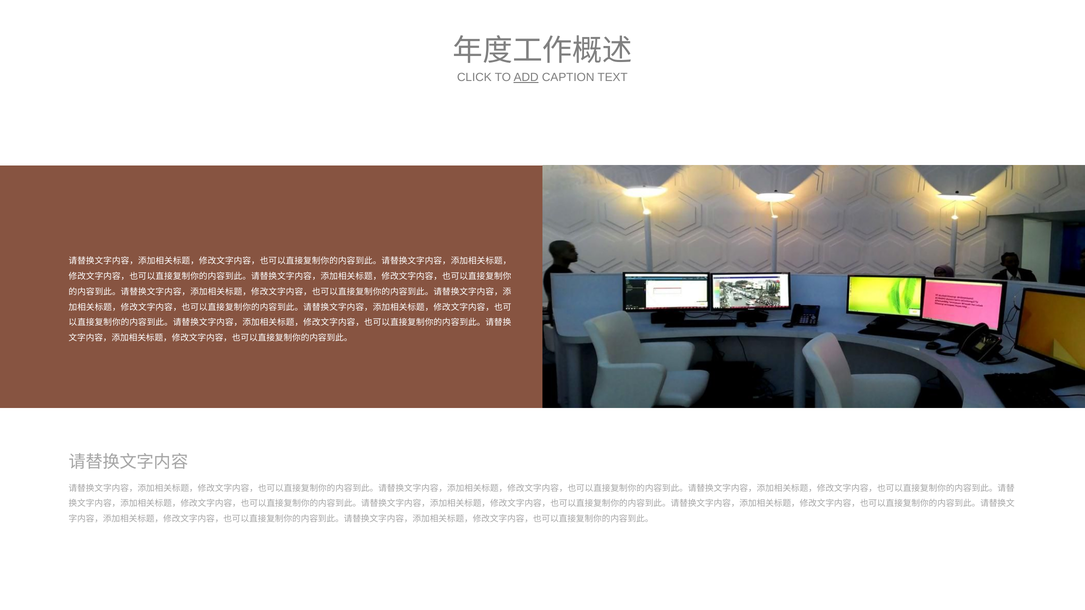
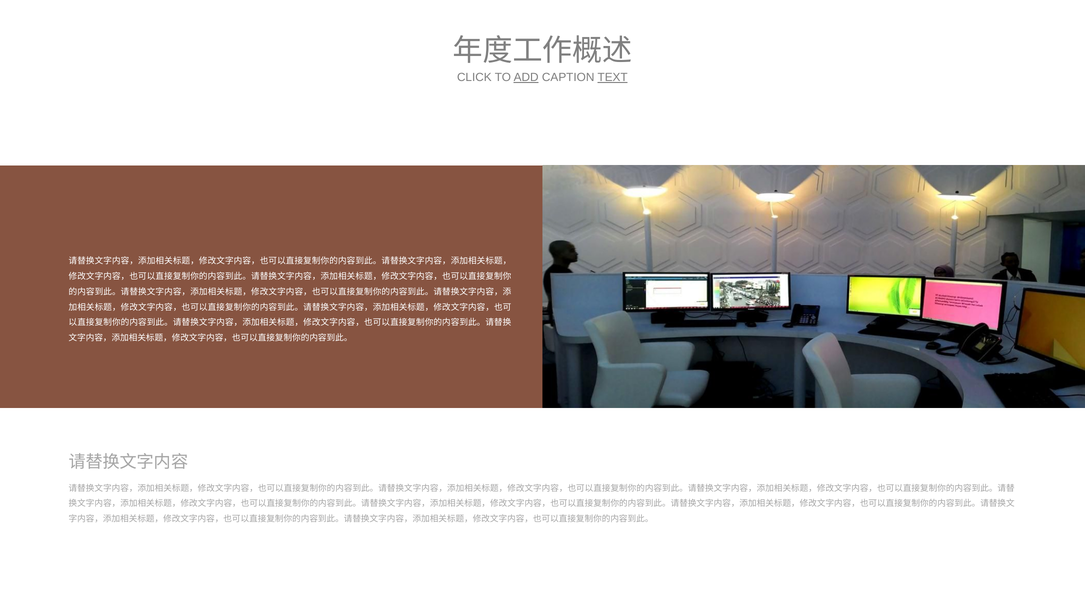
TEXT underline: none -> present
